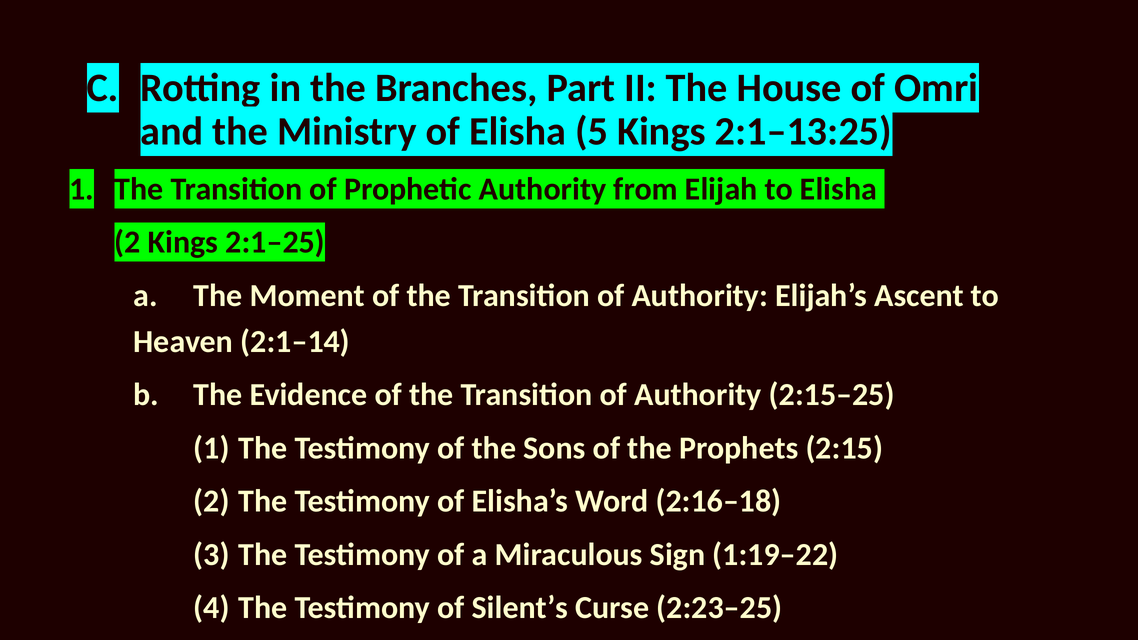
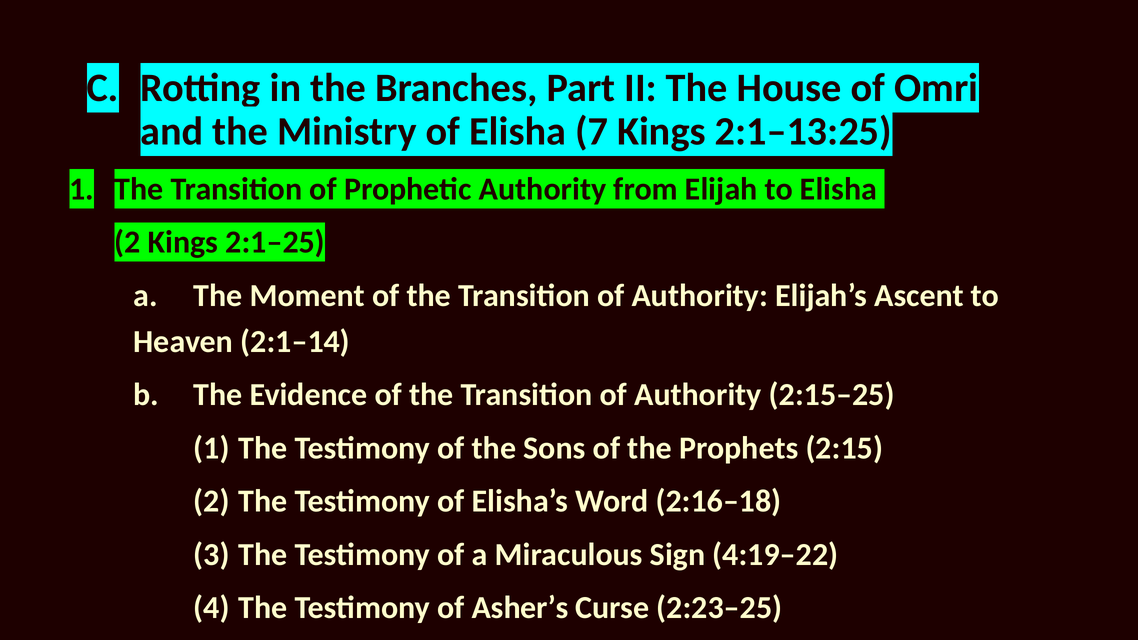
5: 5 -> 7
1:19–22: 1:19–22 -> 4:19–22
Silent’s: Silent’s -> Asher’s
